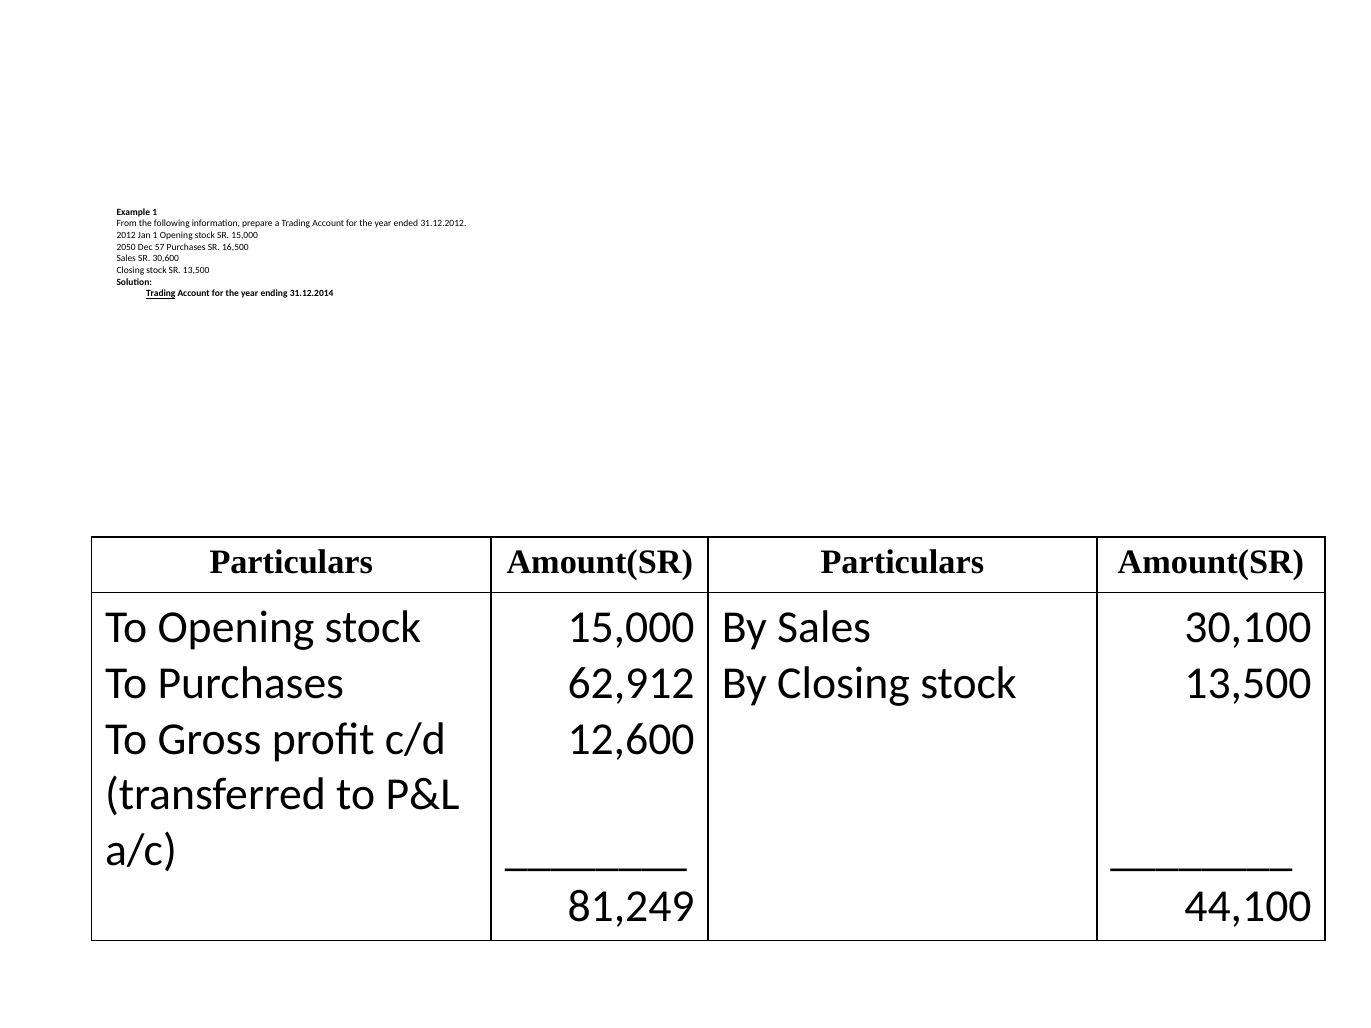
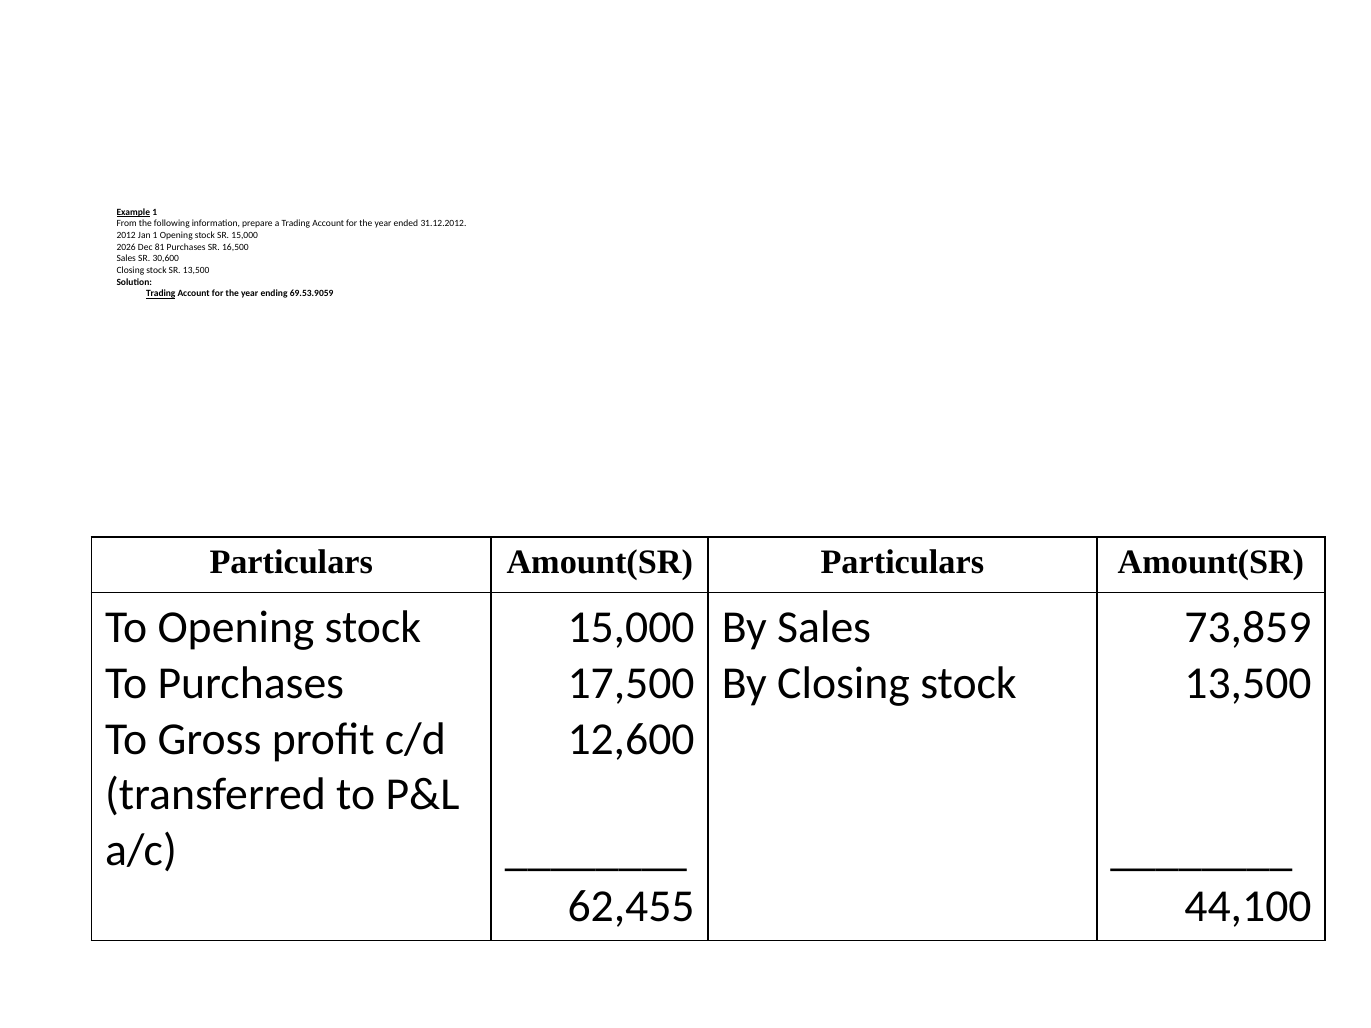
Example underline: none -> present
2050: 2050 -> 2026
57: 57 -> 81
31.12.2014: 31.12.2014 -> 69.53.9059
30,100: 30,100 -> 73,859
62,912: 62,912 -> 17,500
81,249: 81,249 -> 62,455
